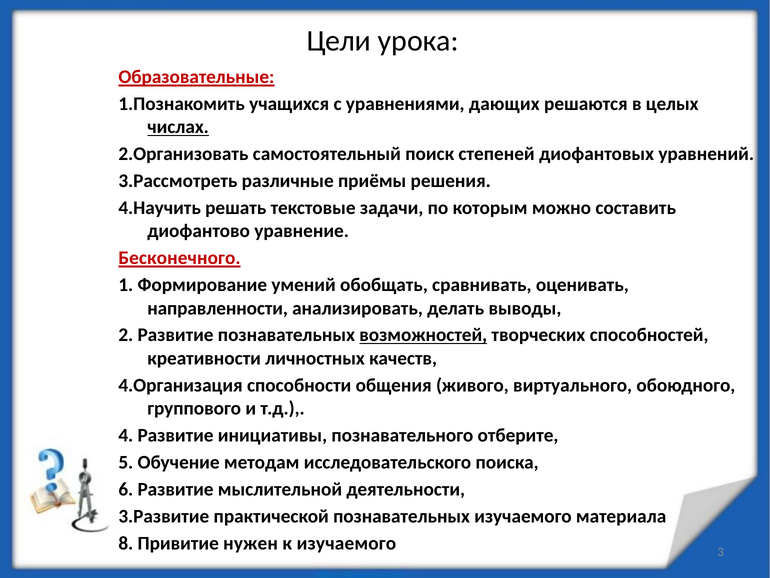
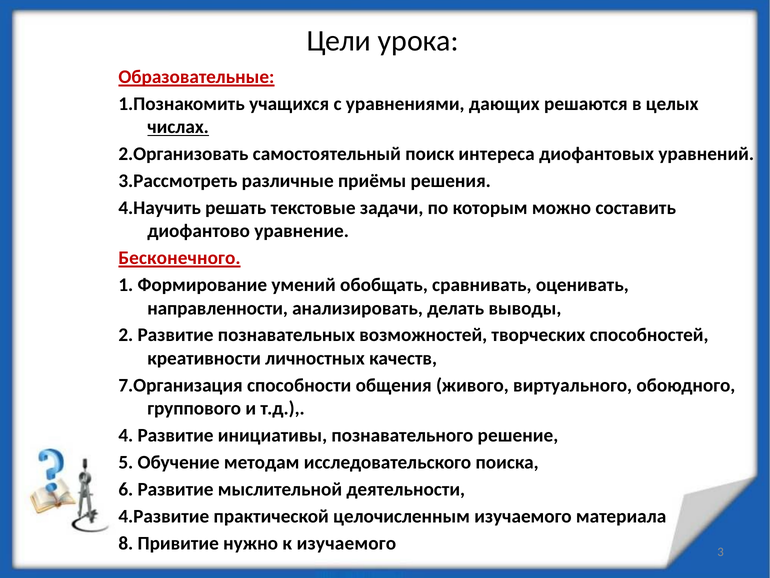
степеней: степеней -> интереса
возможностей underline: present -> none
4.Организация: 4.Организация -> 7.Организация
отберите: отберите -> решение
3.Развитие: 3.Развитие -> 4.Развитие
практической познавательных: познавательных -> целочисленным
нужен: нужен -> нужно
